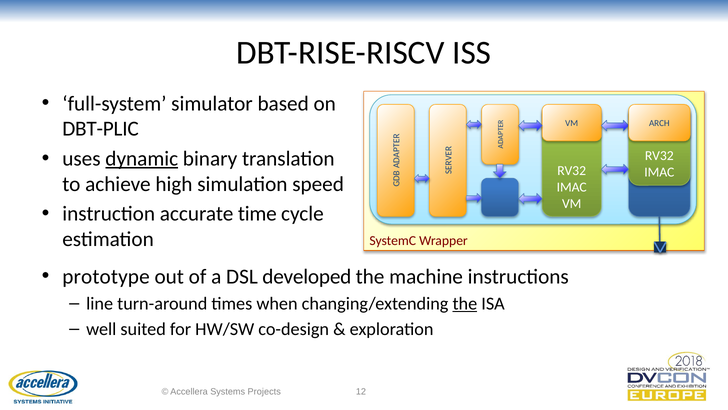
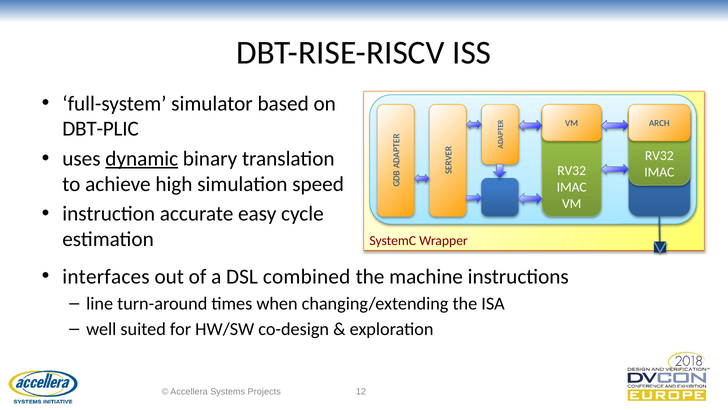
time: time -> easy
prototype: prototype -> interfaces
developed: developed -> combined
the at (465, 303) underline: present -> none
